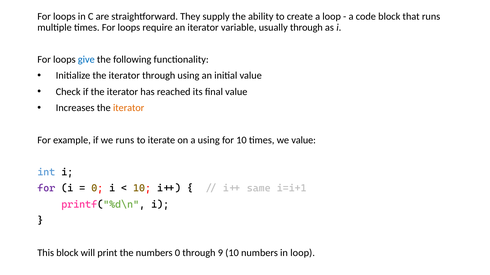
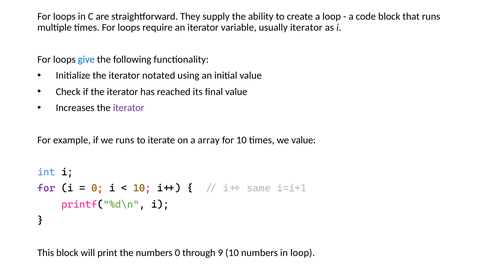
usually through: through -> iterator
iterator through: through -> notated
iterator at (129, 108) colour: orange -> purple
a using: using -> array
